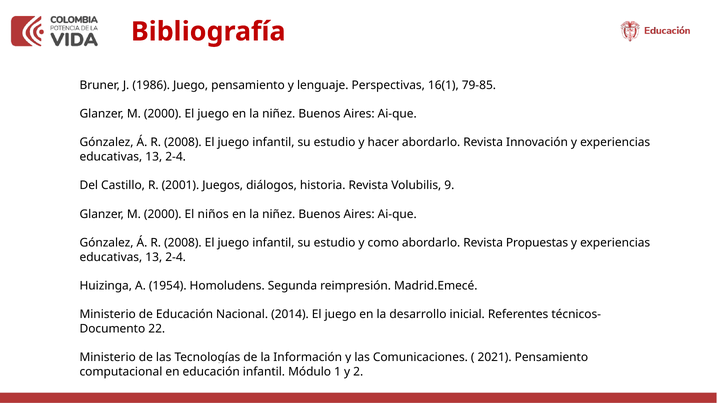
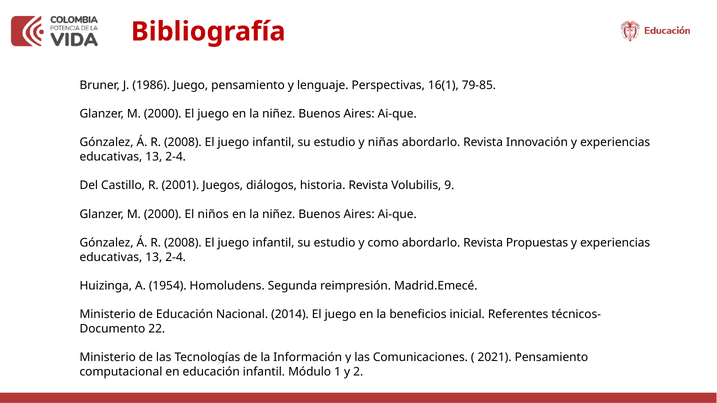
hacer: hacer -> niñas
desarrollo: desarrollo -> beneficios
